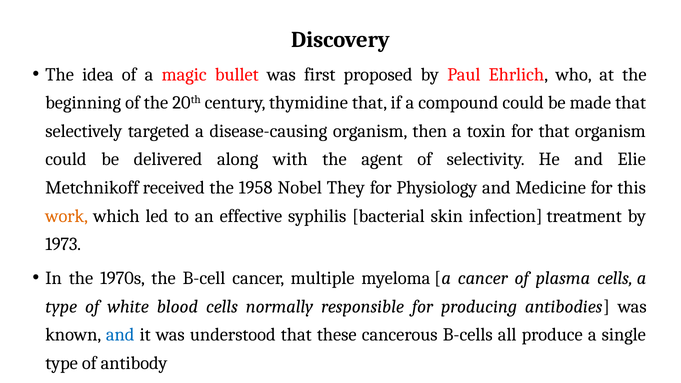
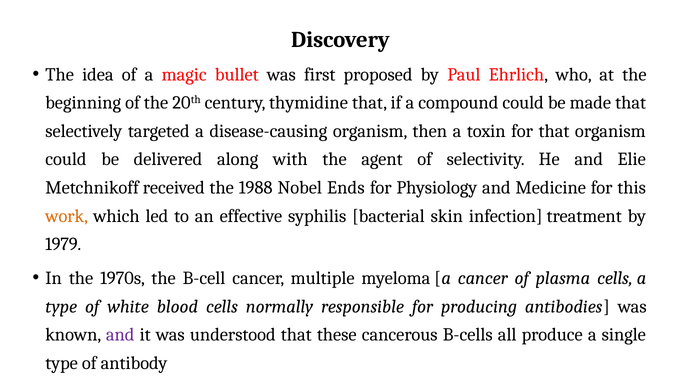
1958: 1958 -> 1988
They: They -> Ends
1973: 1973 -> 1979
and at (120, 335) colour: blue -> purple
